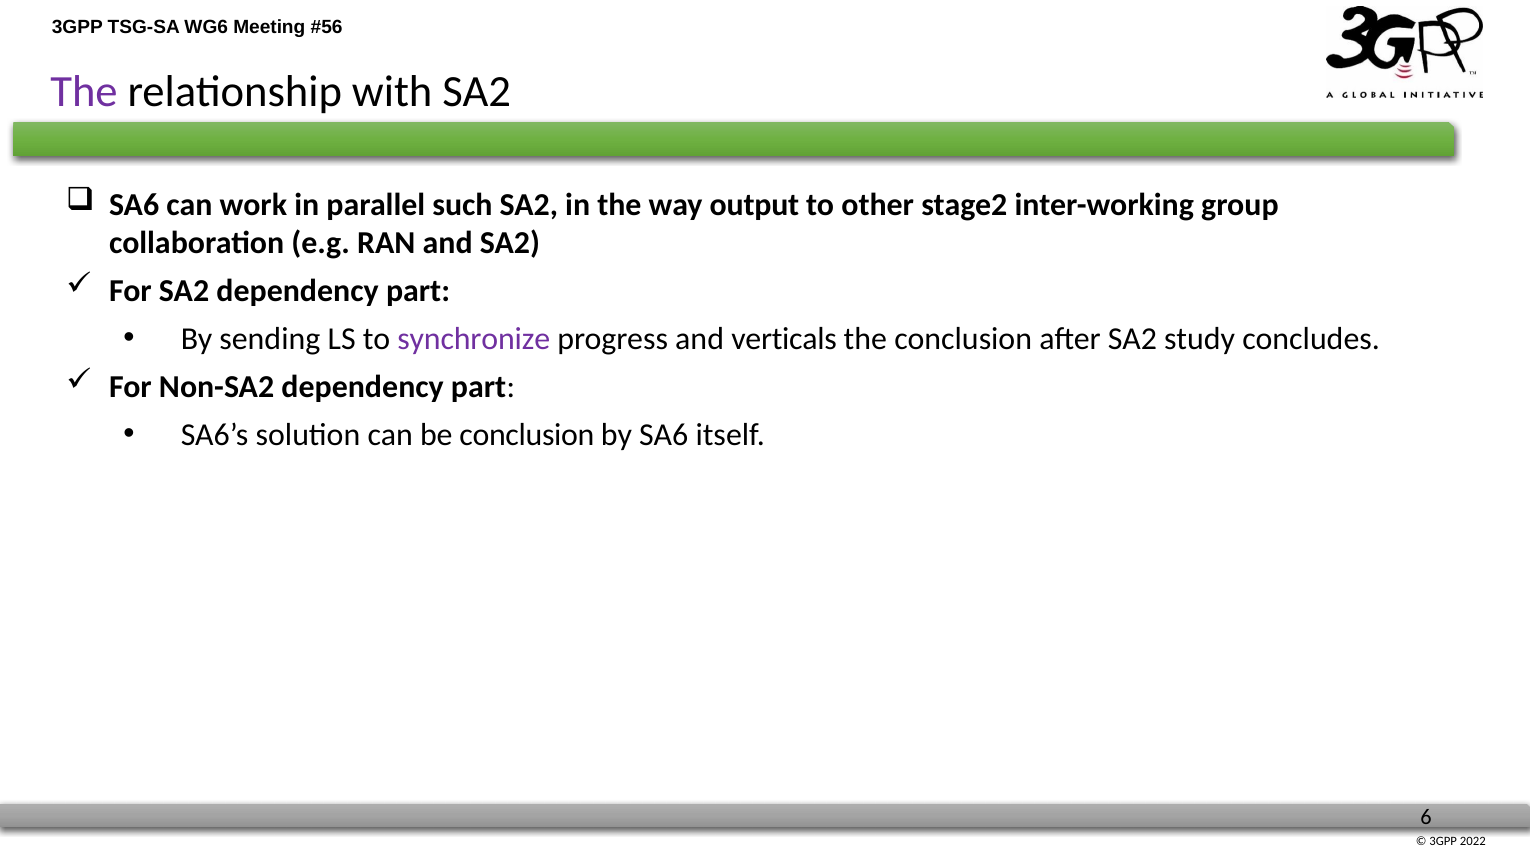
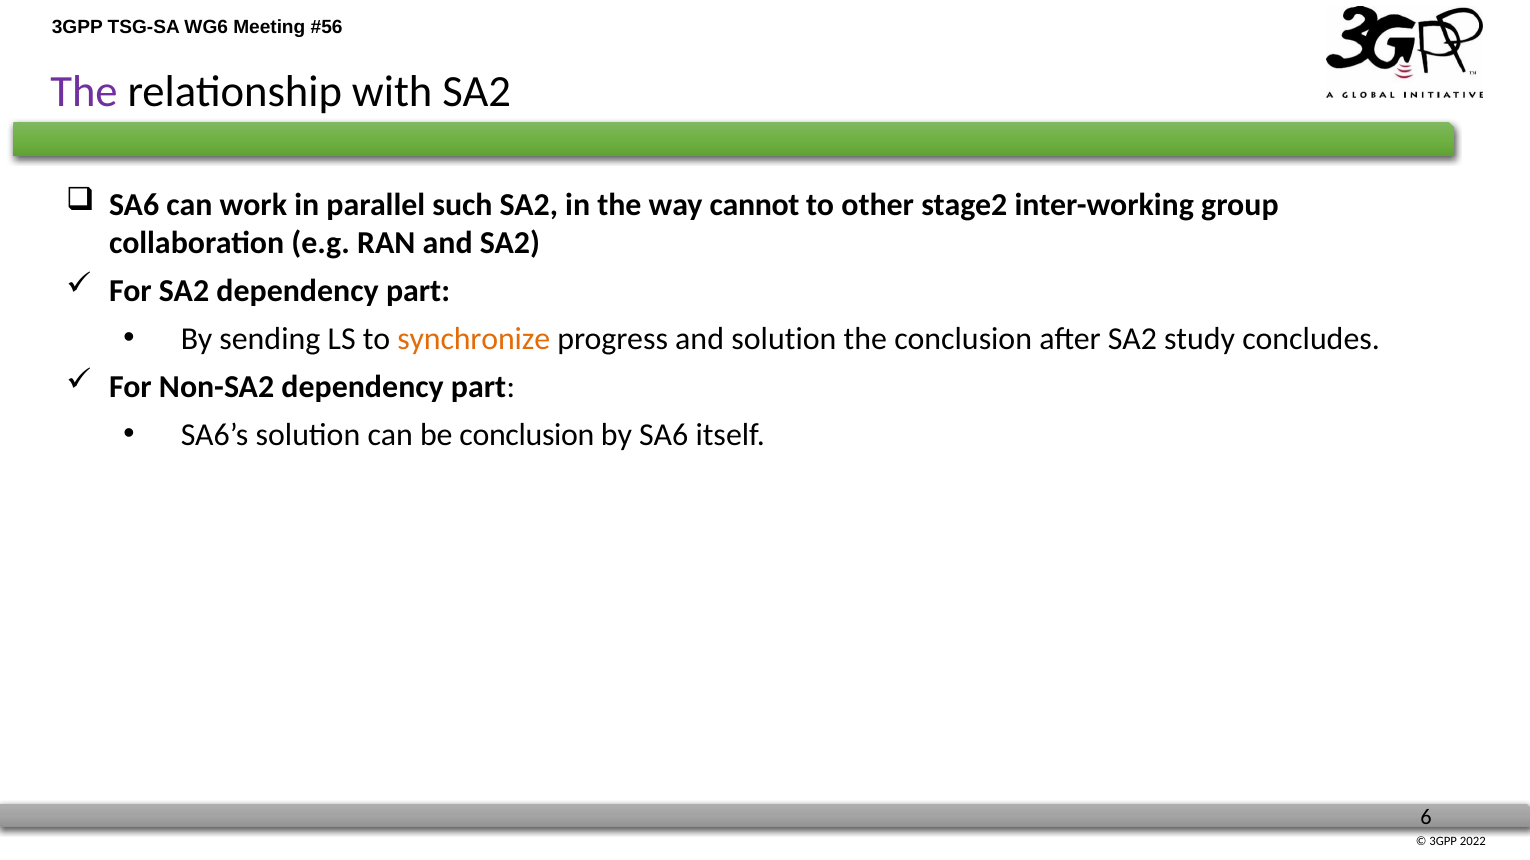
output: output -> cannot
synchronize colour: purple -> orange
and verticals: verticals -> solution
